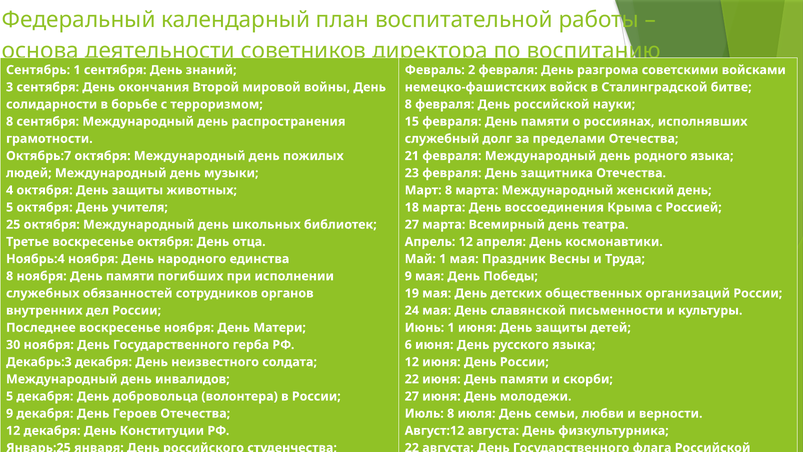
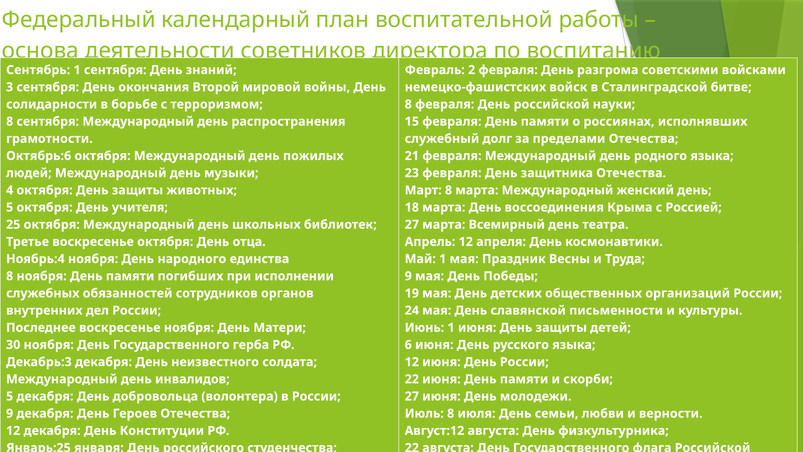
Октябрь:7: Октябрь:7 -> Октябрь:6
